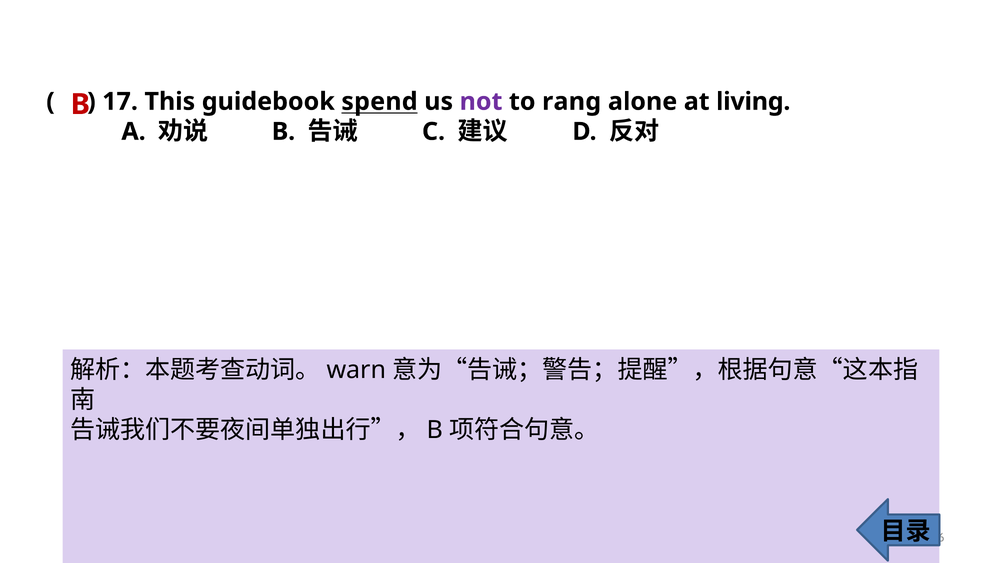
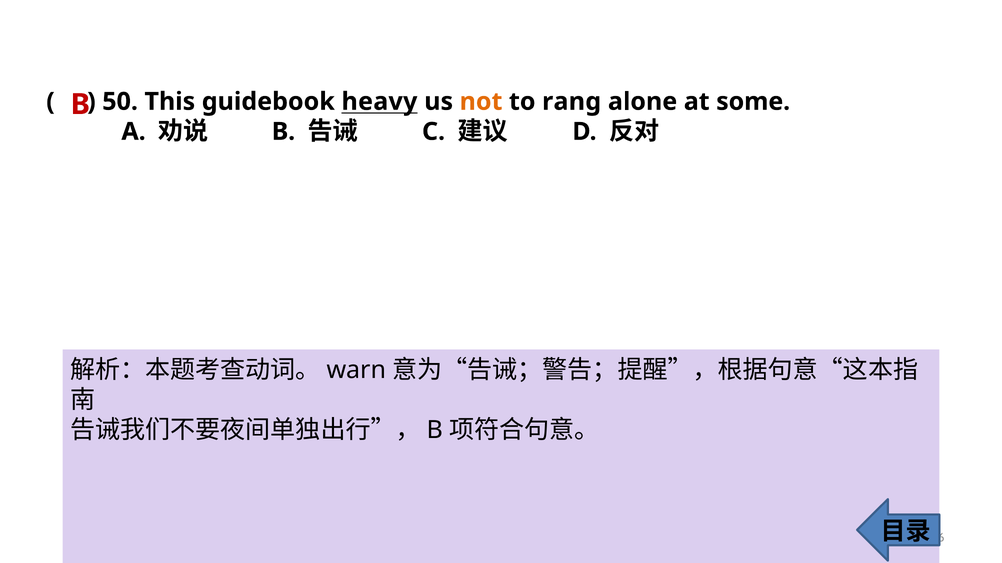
17: 17 -> 50
spend: spend -> heavy
not colour: purple -> orange
living: living -> some
